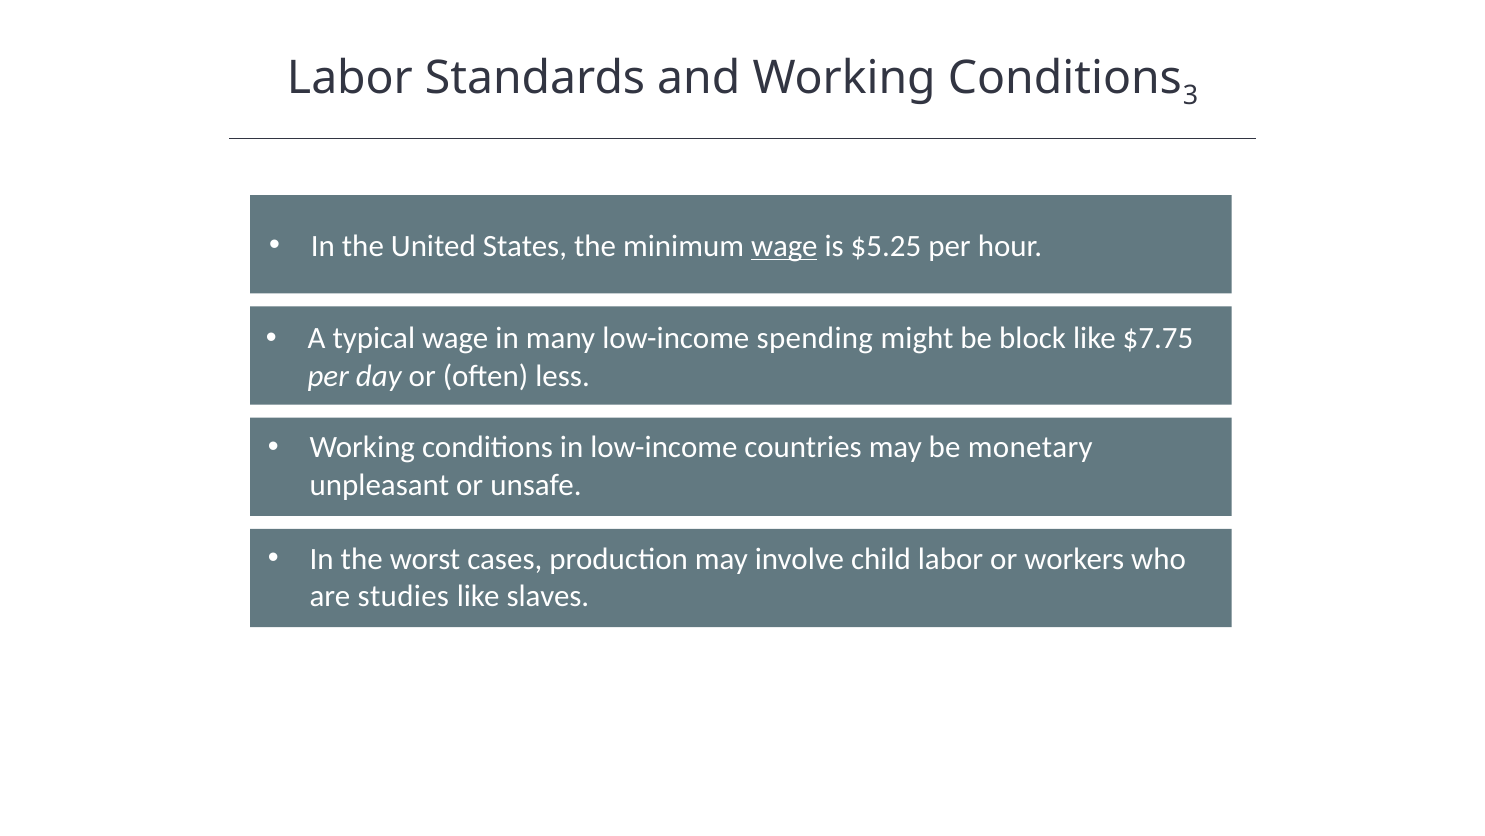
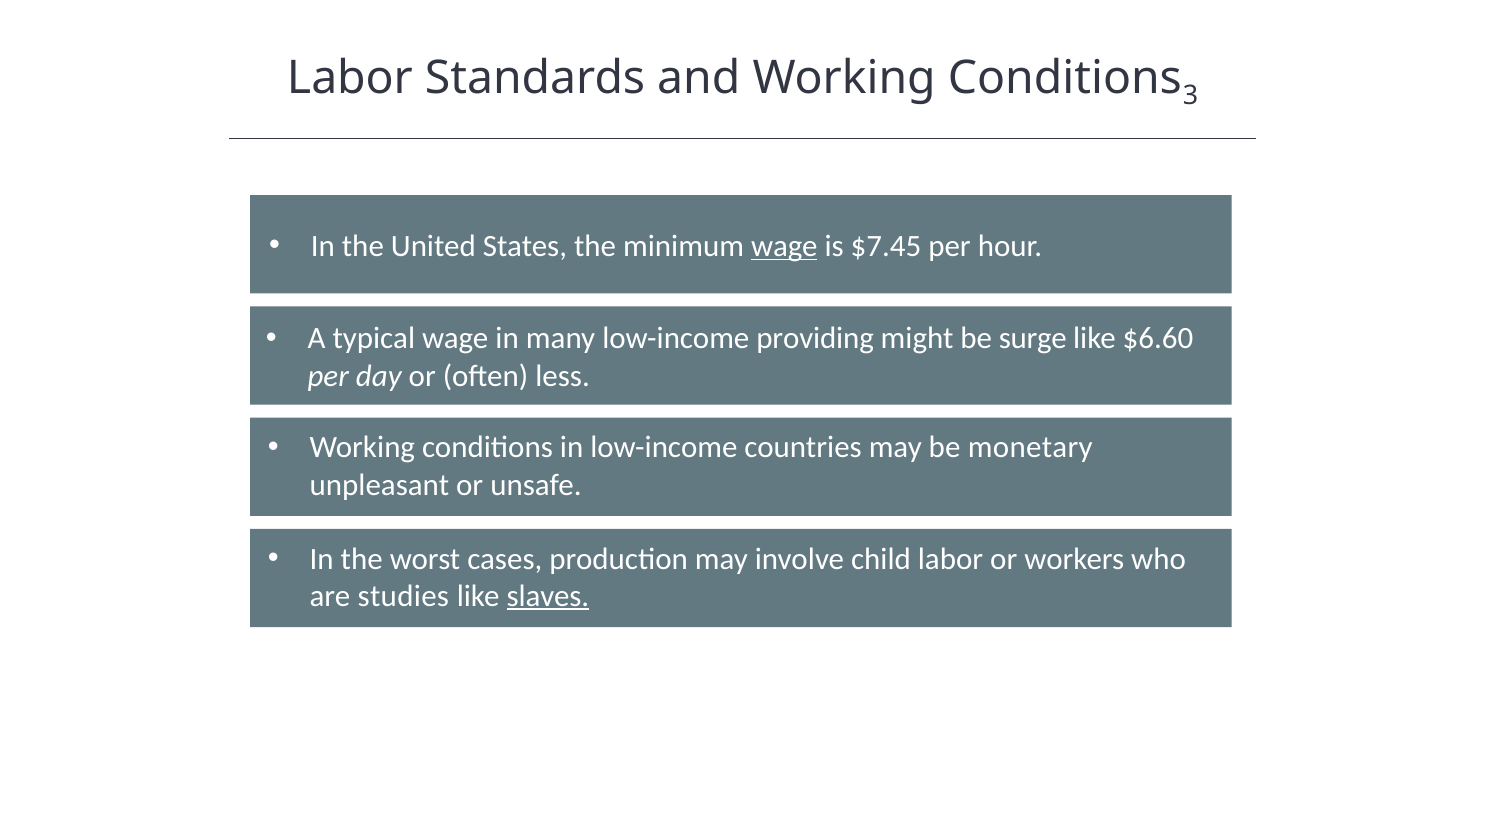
$5.25: $5.25 -> $7.45
spending: spending -> providing
block: block -> surge
$7.75: $7.75 -> $6.60
slaves underline: none -> present
